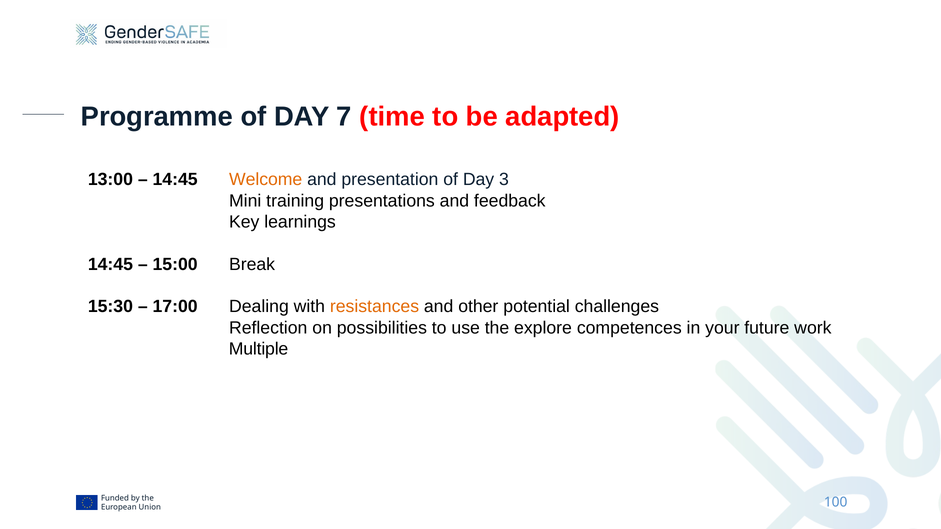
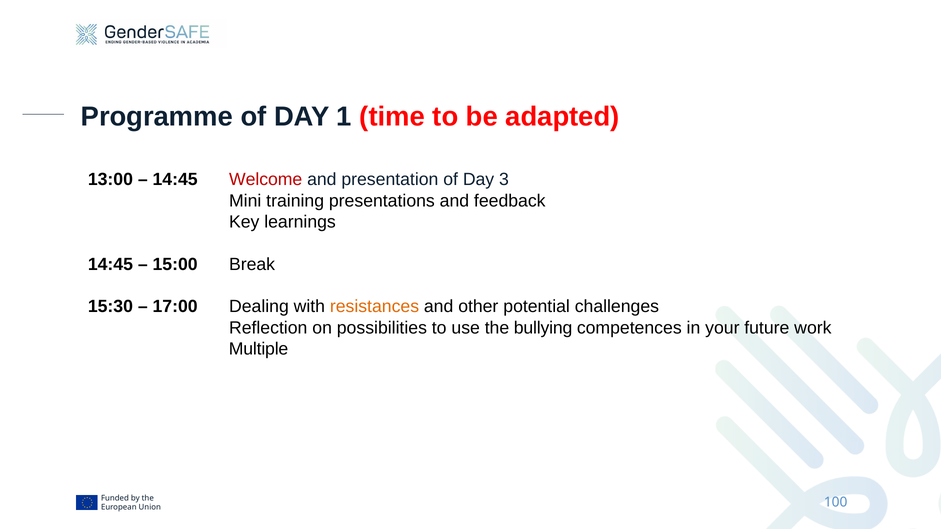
7: 7 -> 1
Welcome colour: orange -> red
explore: explore -> bullying
